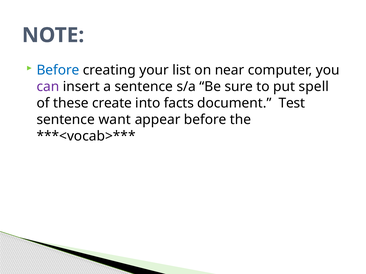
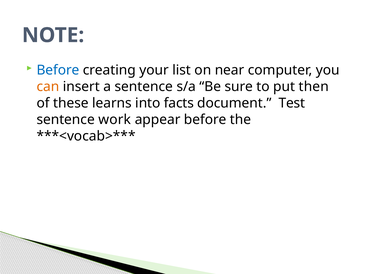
can colour: purple -> orange
spell: spell -> then
create: create -> learns
want: want -> work
